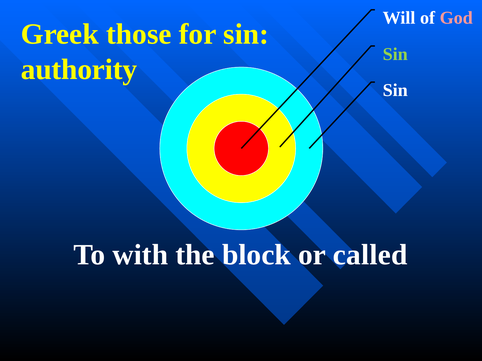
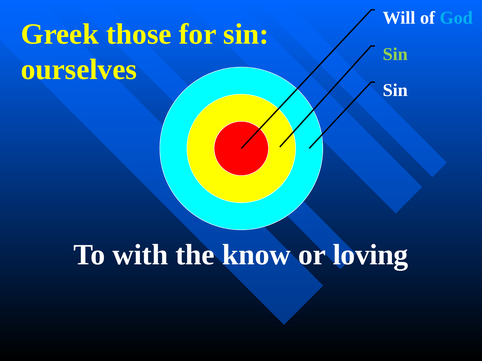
God colour: pink -> light blue
authority: authority -> ourselves
block: block -> know
called: called -> loving
